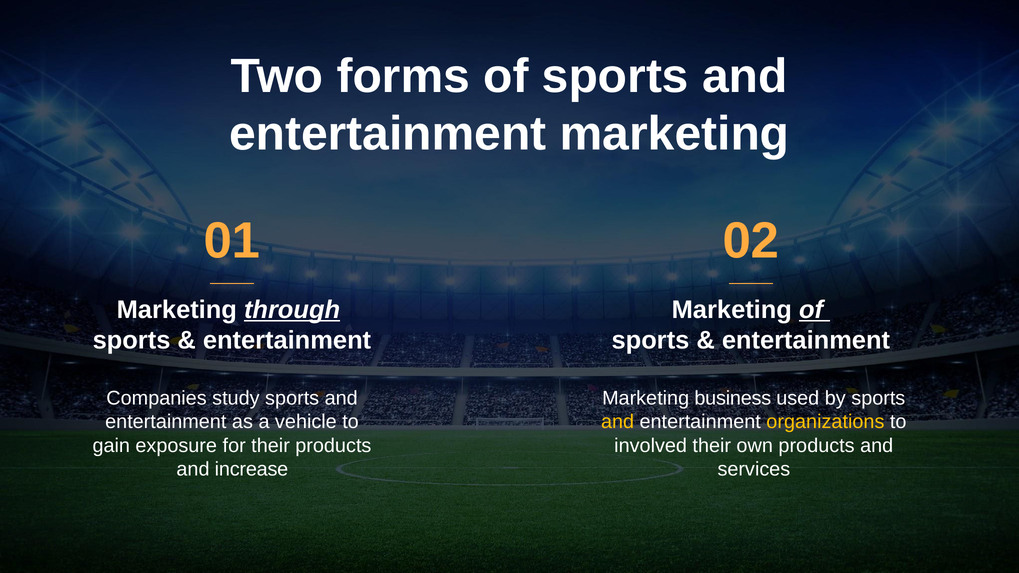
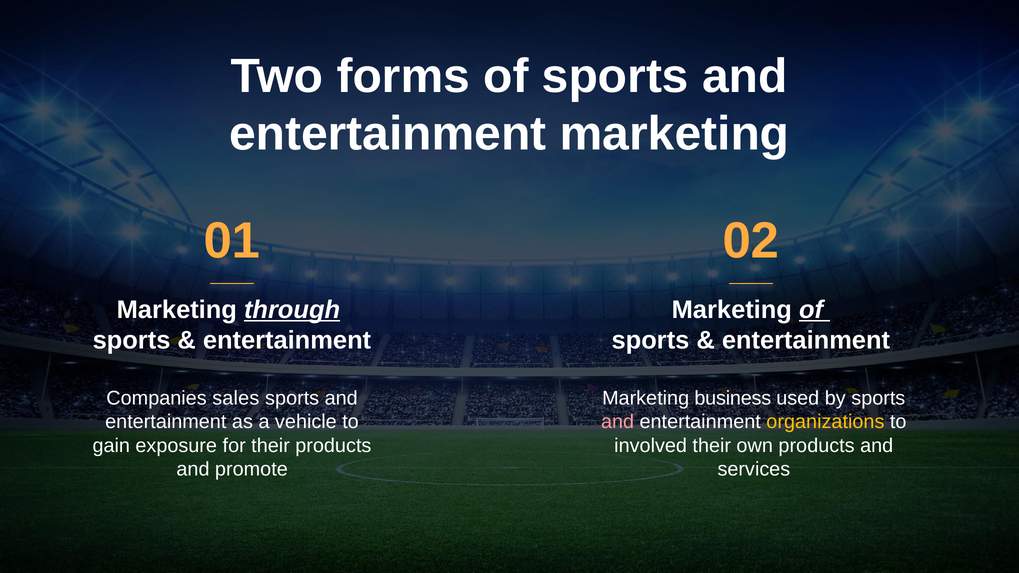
study: study -> sales
and at (618, 422) colour: yellow -> pink
increase: increase -> promote
